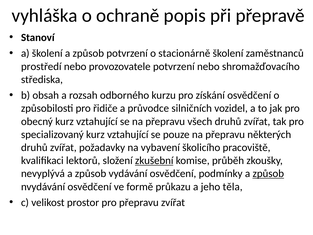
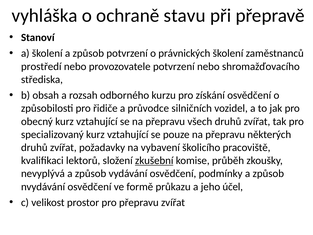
popis: popis -> stavu
stacionárně: stacionárně -> právnických
způsob at (268, 173) underline: present -> none
těla: těla -> účel
